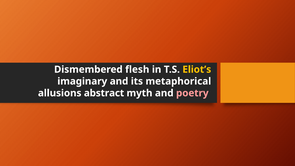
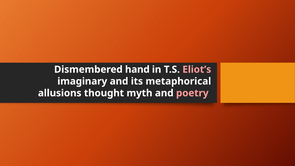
flesh: flesh -> hand
Eliot’s colour: yellow -> pink
abstract: abstract -> thought
